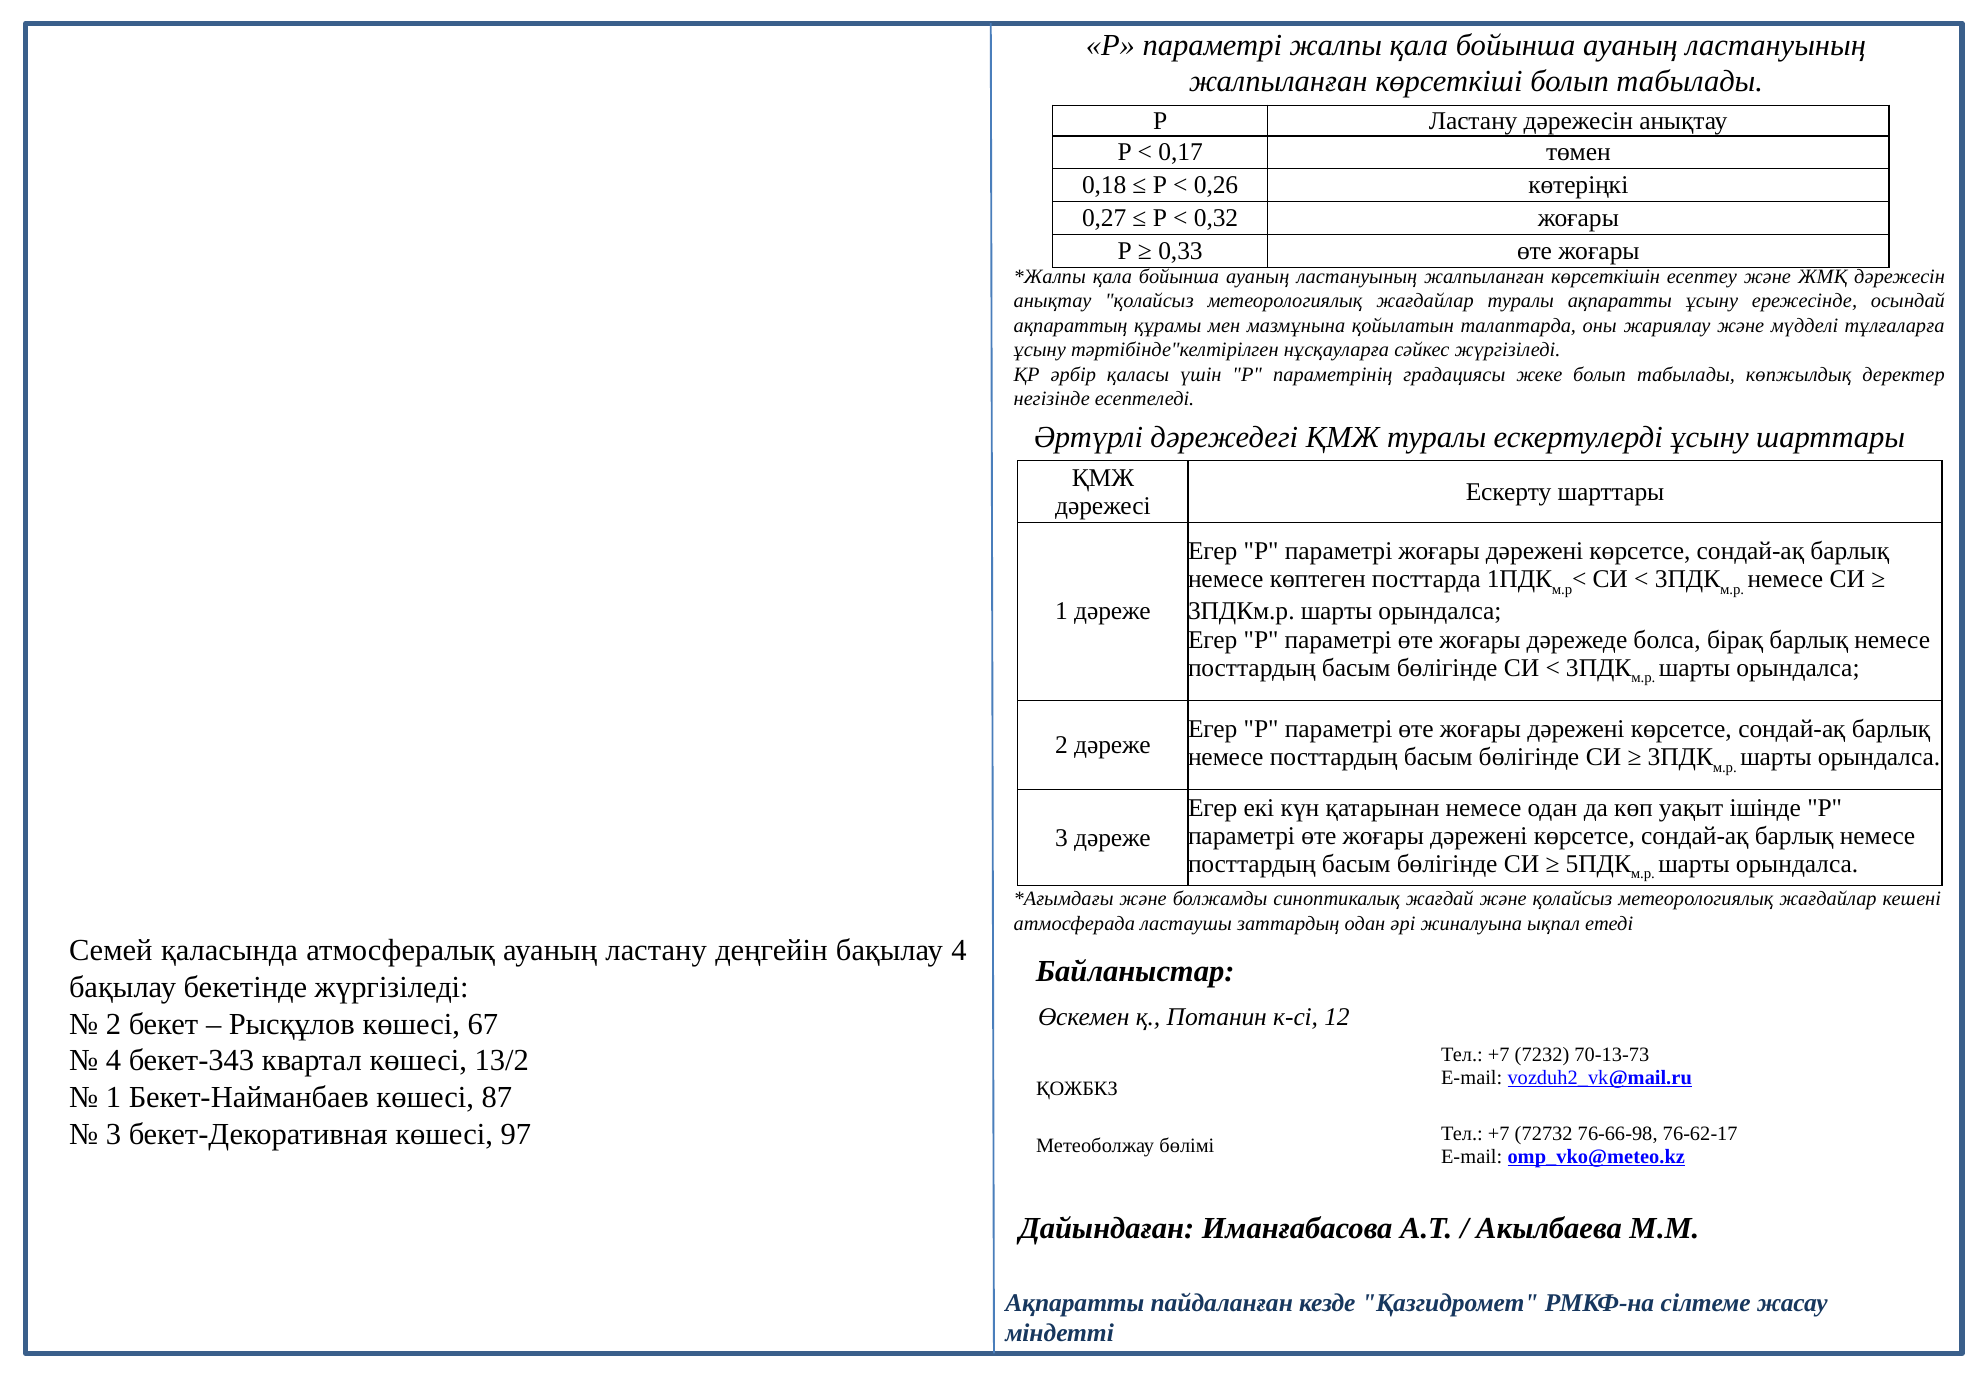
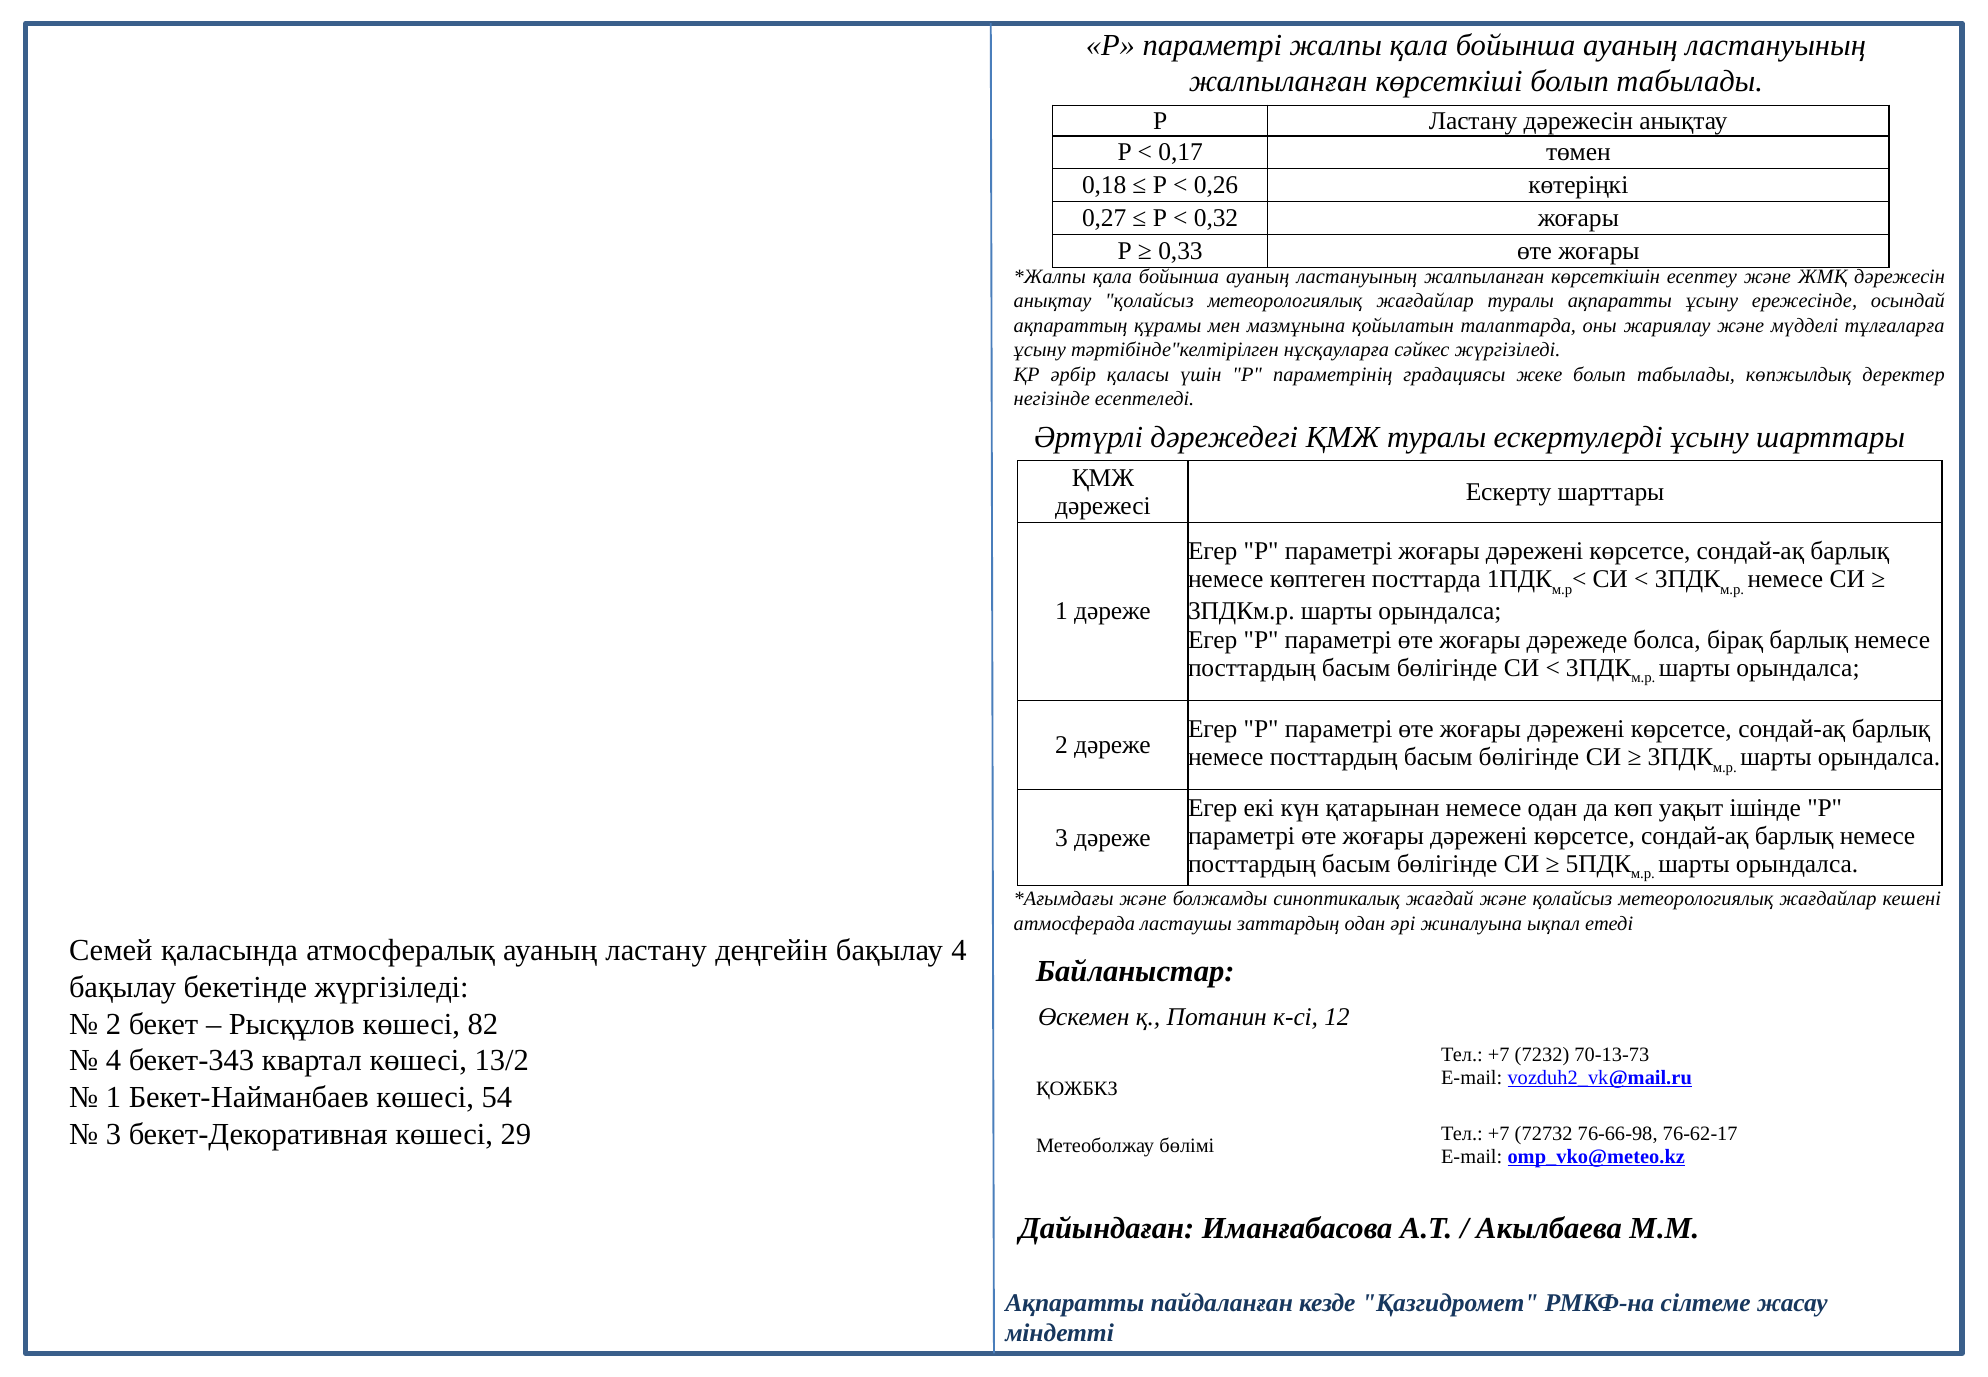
67: 67 -> 82
87: 87 -> 54
97: 97 -> 29
